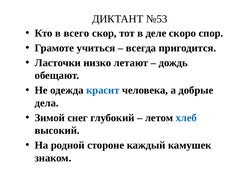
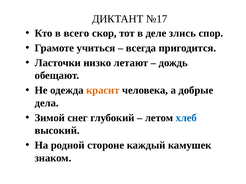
№53: №53 -> №17
скоро: скоро -> злись
красит colour: blue -> orange
